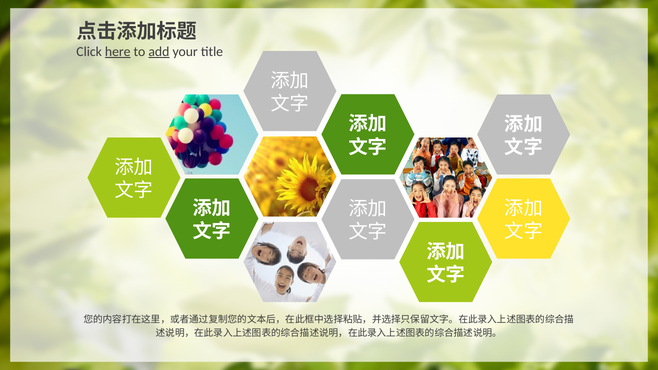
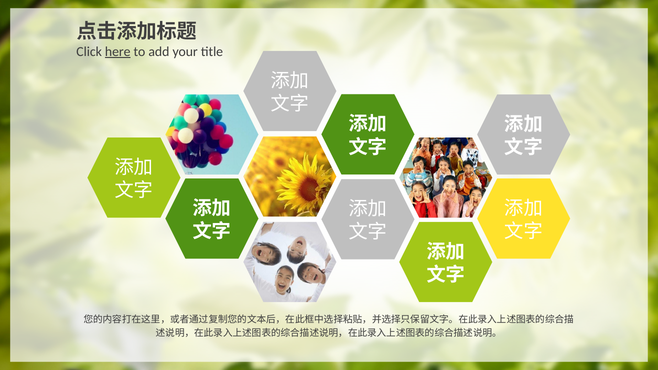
add underline: present -> none
